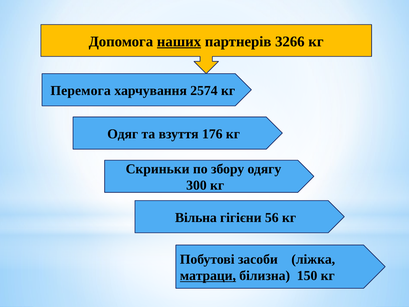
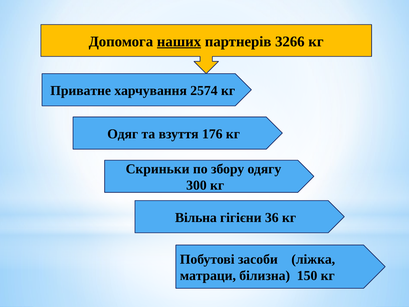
Перемога: Перемога -> Приватне
56: 56 -> 36
матраци underline: present -> none
